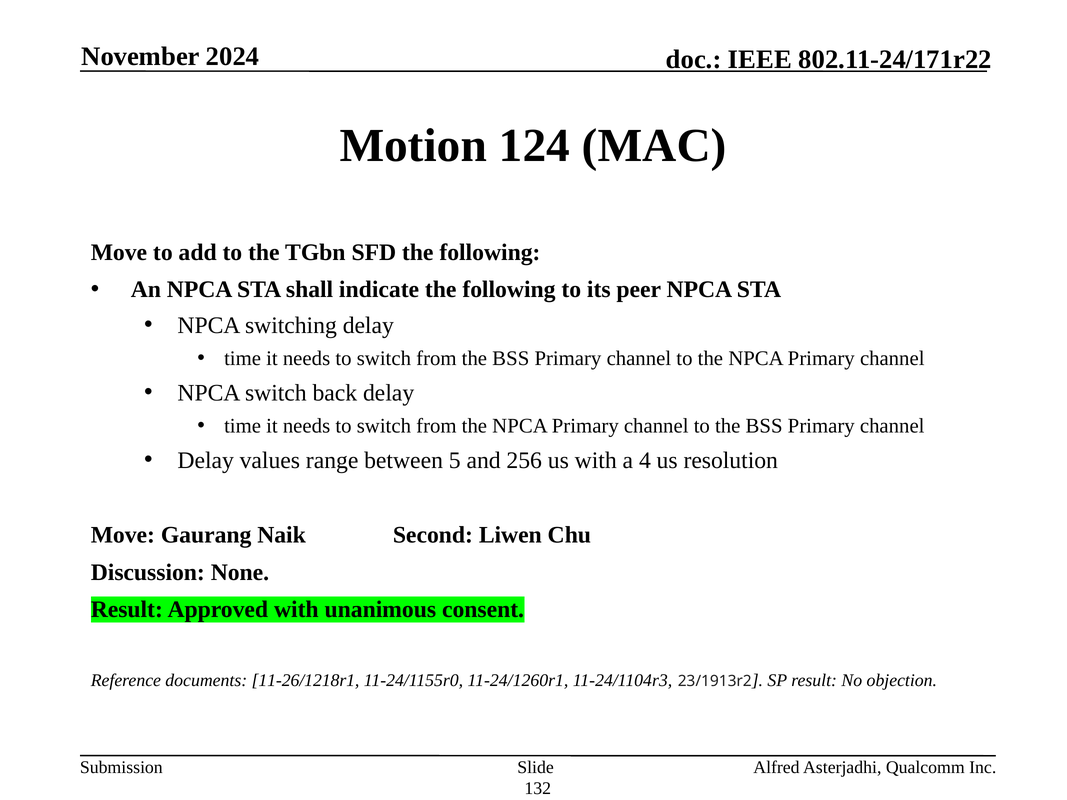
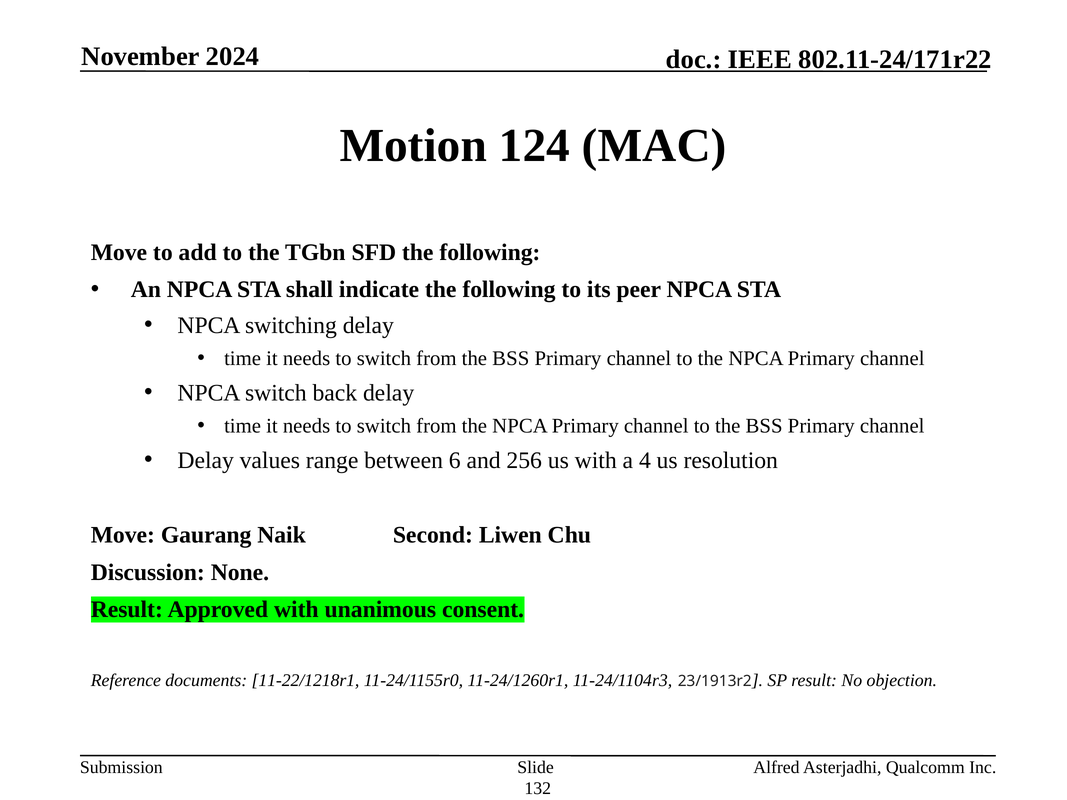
5: 5 -> 6
11-26/1218r1: 11-26/1218r1 -> 11-22/1218r1
